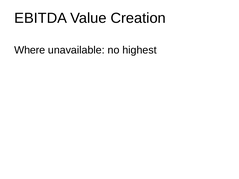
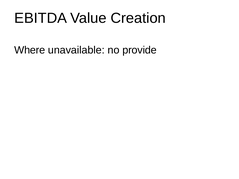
highest: highest -> provide
